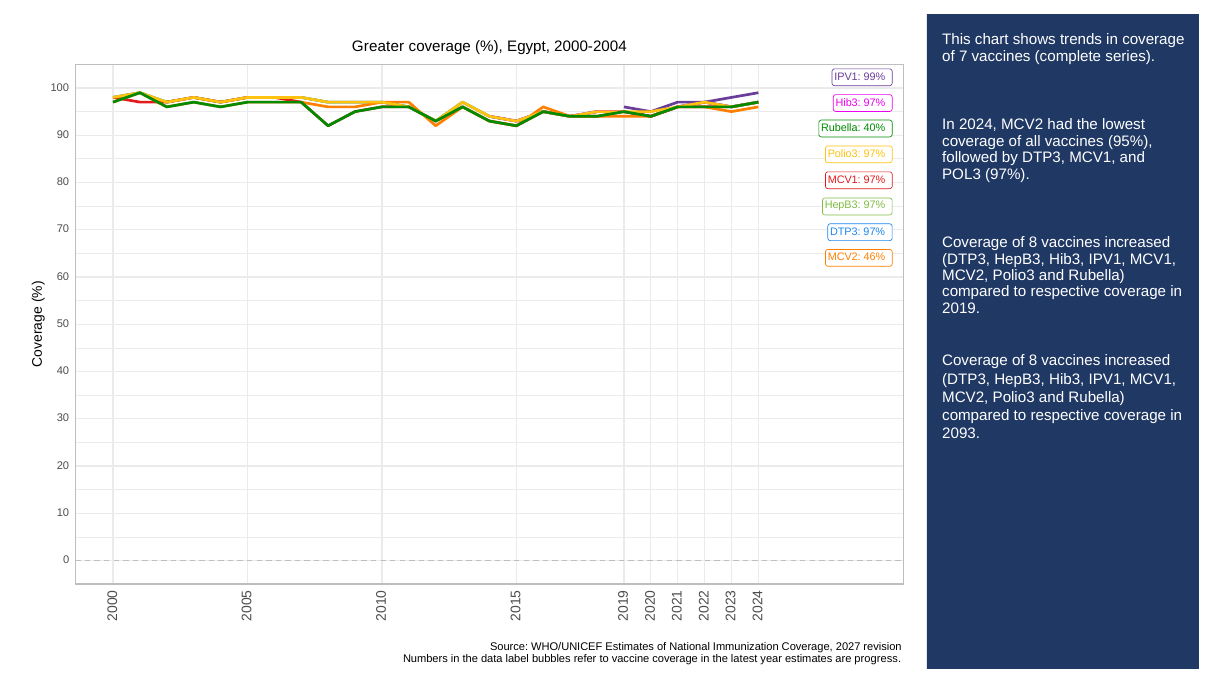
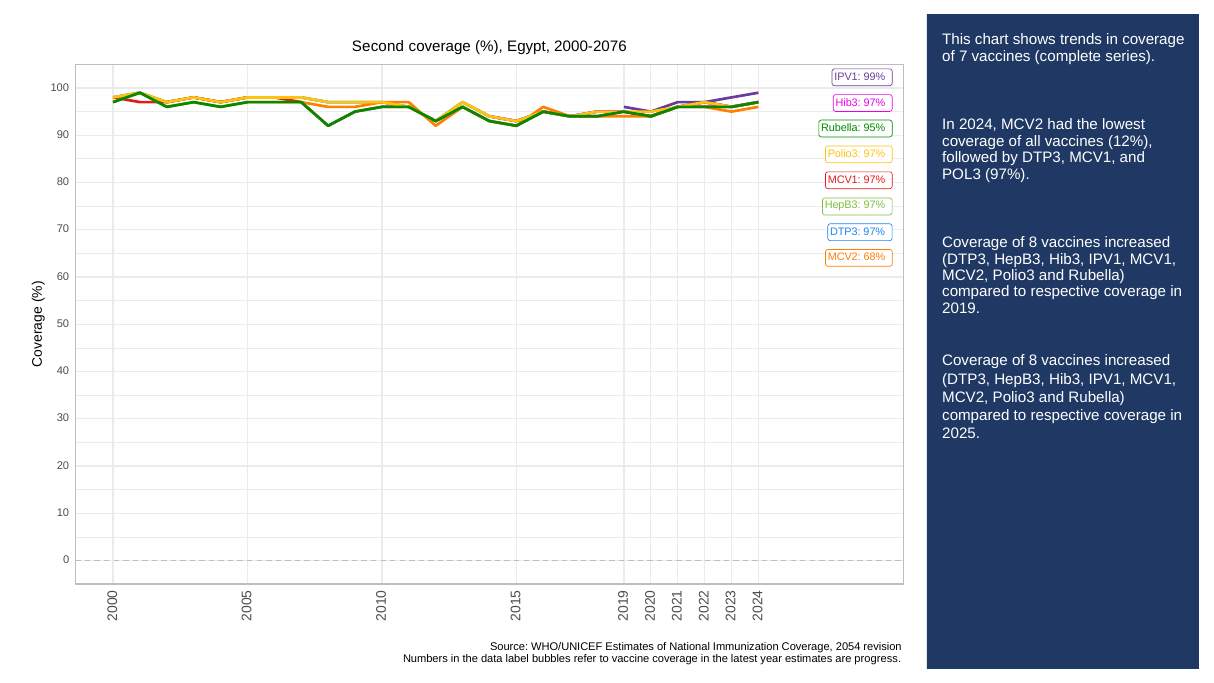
Greater: Greater -> Second
2000-2004: 2000-2004 -> 2000-2076
40%: 40% -> 95%
95%: 95% -> 12%
46%: 46% -> 68%
2093: 2093 -> 2025
2027: 2027 -> 2054
